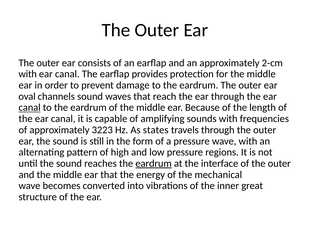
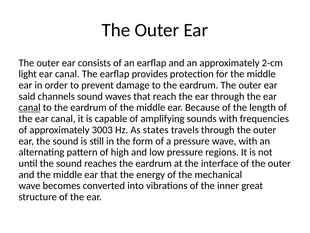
with at (28, 74): with -> light
oval: oval -> said
3223: 3223 -> 3003
eardrum at (154, 163) underline: present -> none
